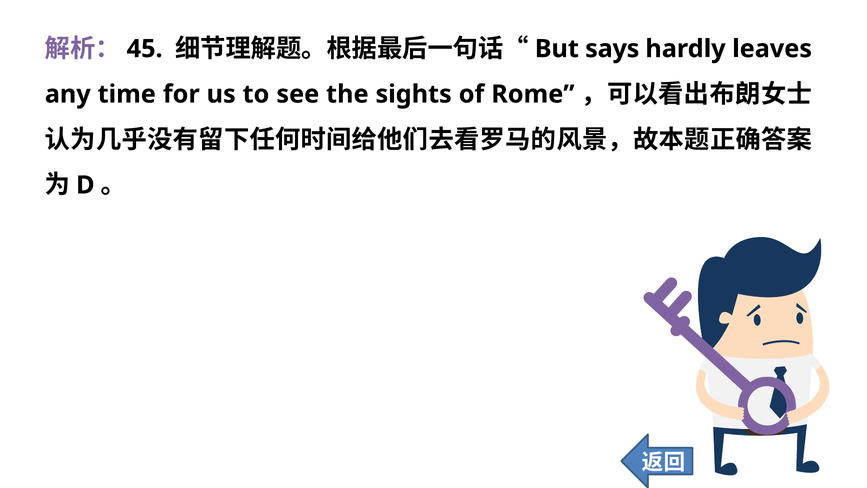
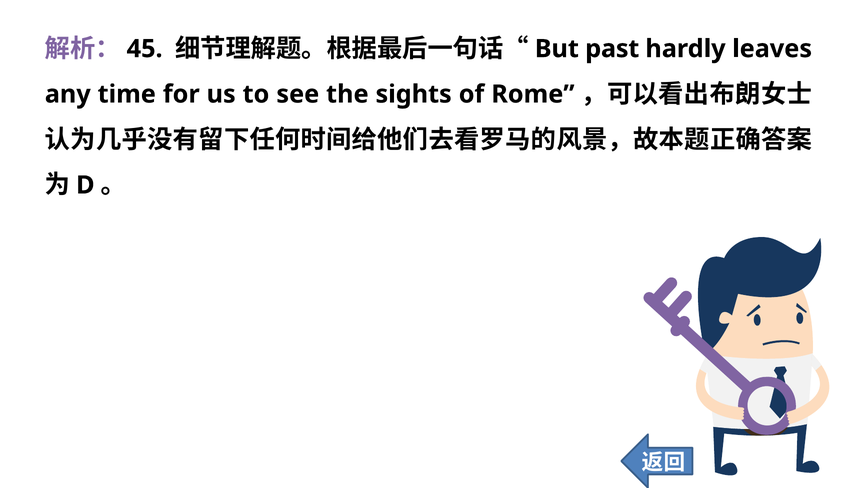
says: says -> past
